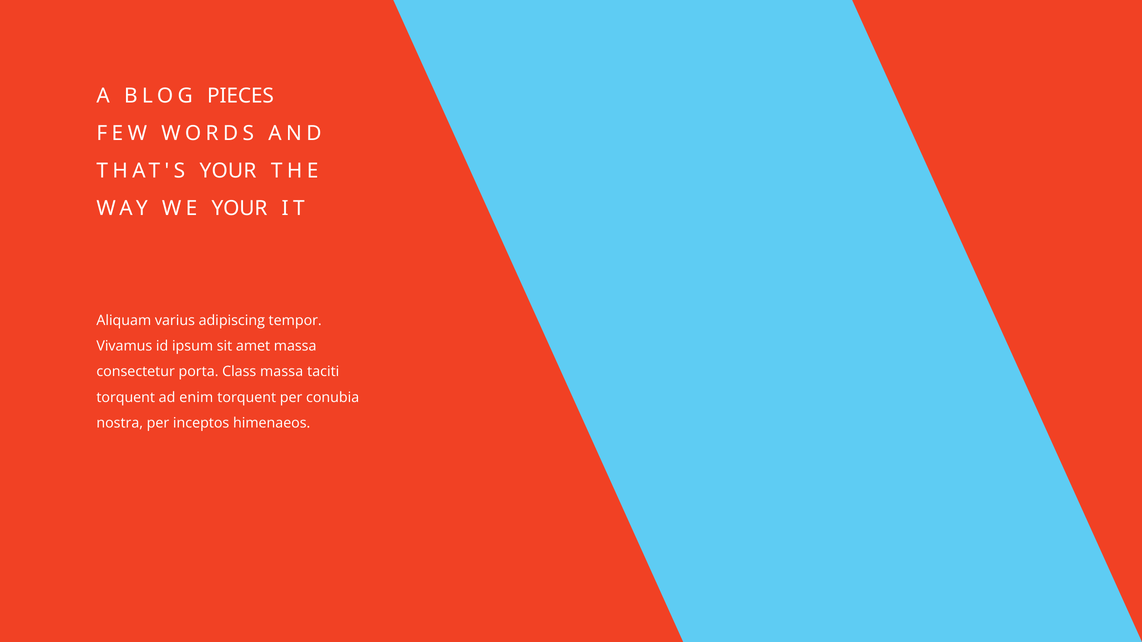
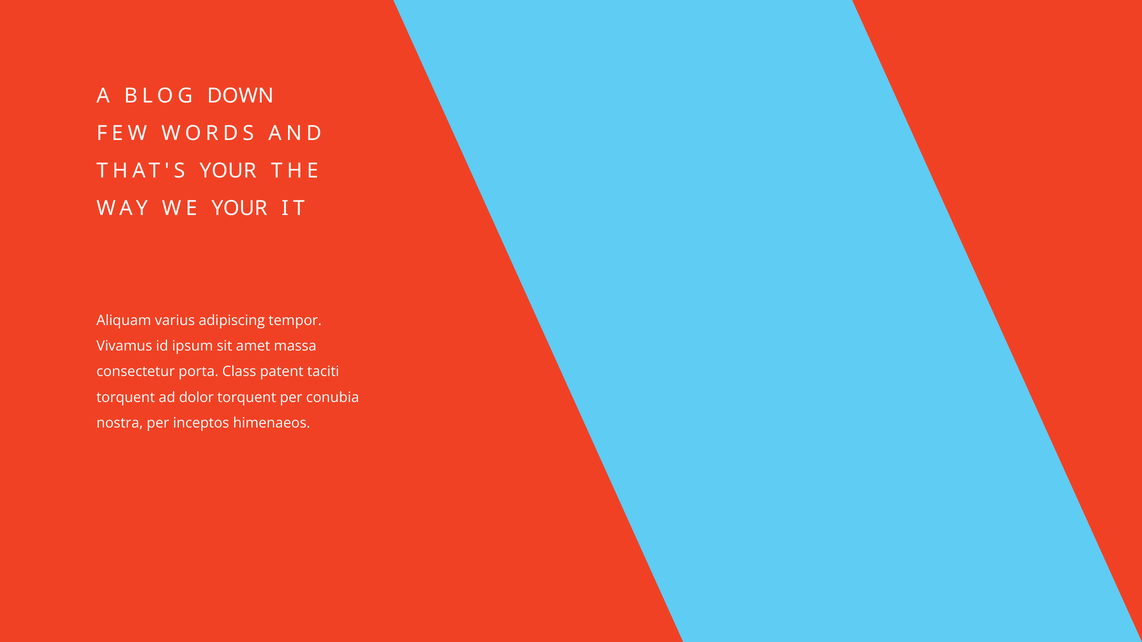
PIECES: PIECES -> DOWN
Class massa: massa -> patent
enim: enim -> dolor
